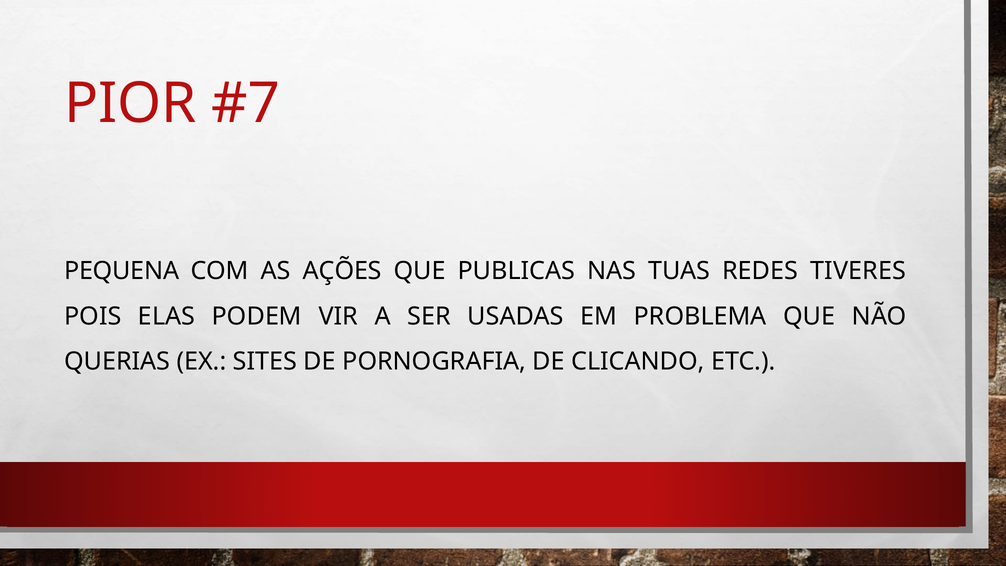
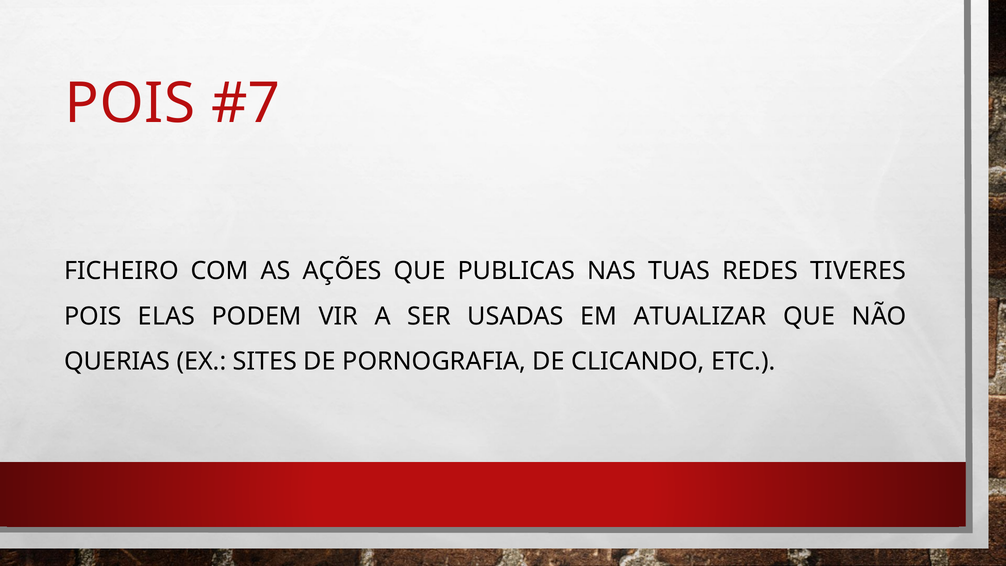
PIOR at (130, 104): PIOR -> POIS
PEQUENA: PEQUENA -> FICHEIRO
PROBLEMA: PROBLEMA -> ATUALIZAR
